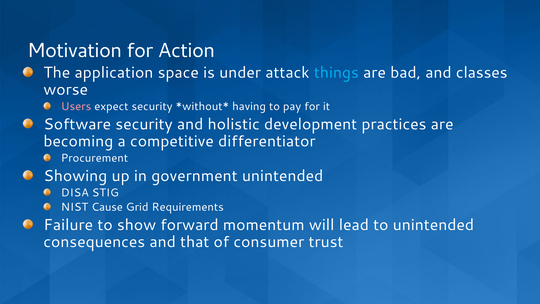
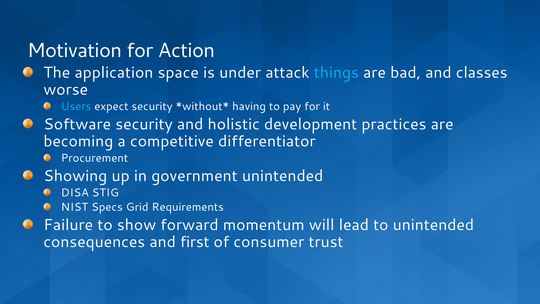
Users colour: pink -> light blue
Cause: Cause -> Specs
that: that -> first
